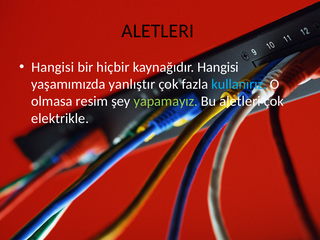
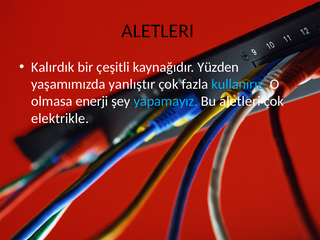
Hangisi at (53, 67): Hangisi -> Kalırdık
hiçbir: hiçbir -> çeşitli
kaynağıdır Hangisi: Hangisi -> Yüzden
resim: resim -> enerji
yapamayız colour: light green -> light blue
